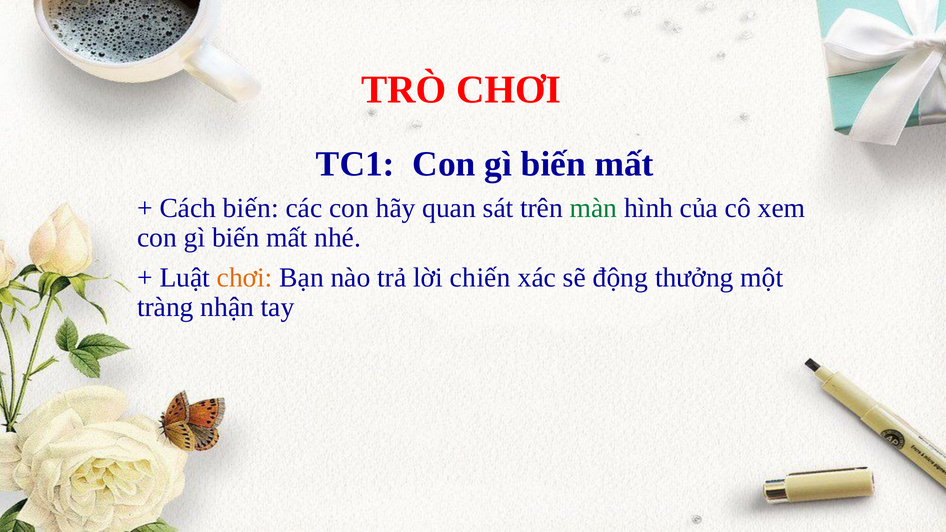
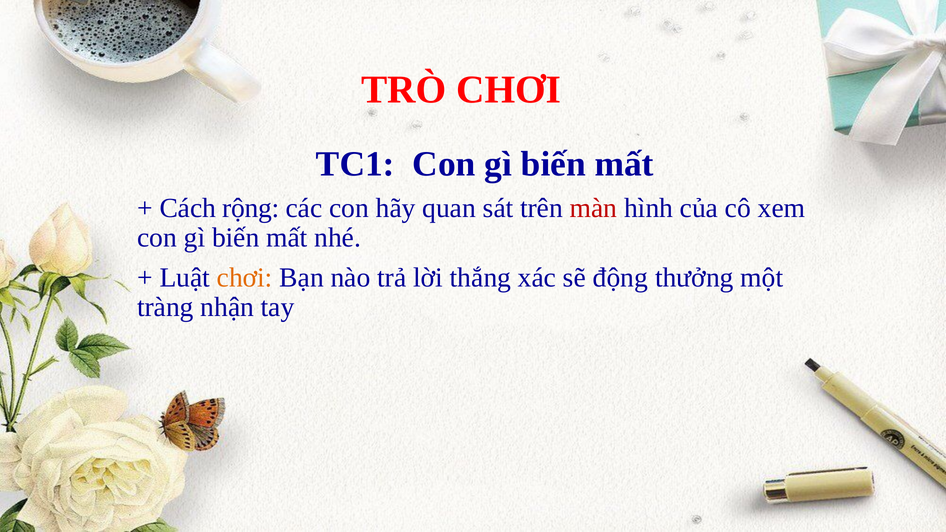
Cách biến: biến -> rộng
màn colour: green -> red
chiến: chiến -> thắng
